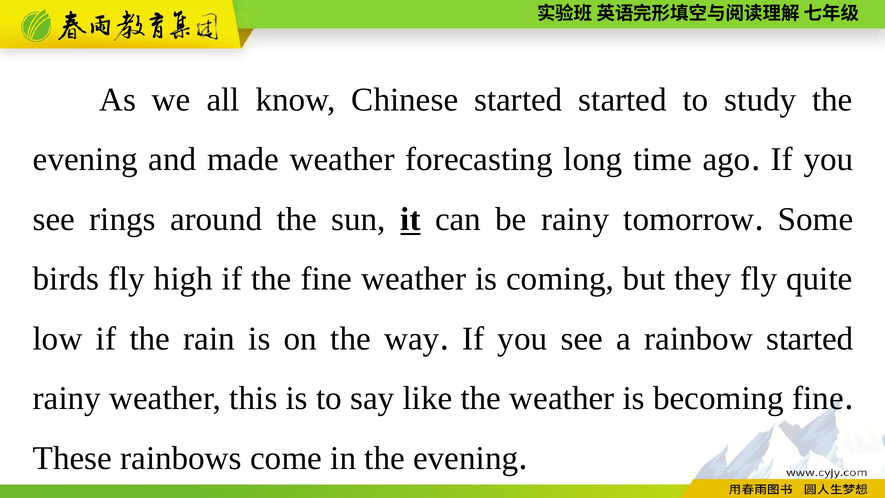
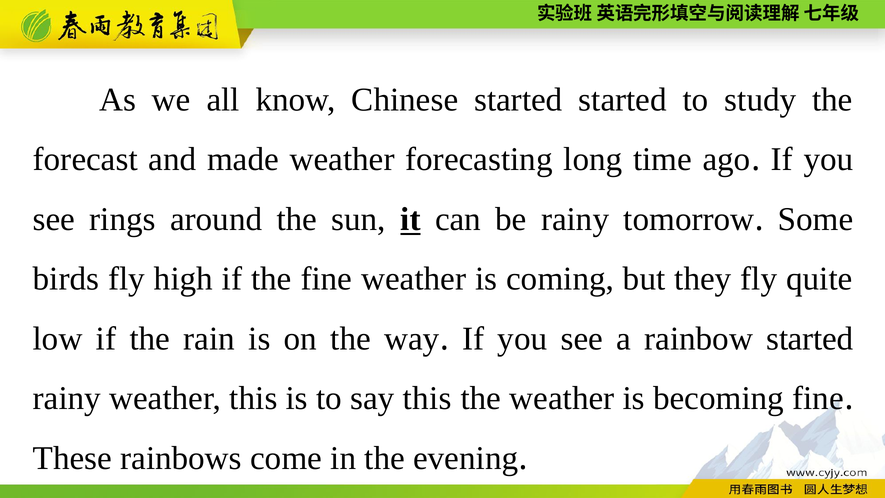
evening at (85, 159): evening -> forecast
say like: like -> this
